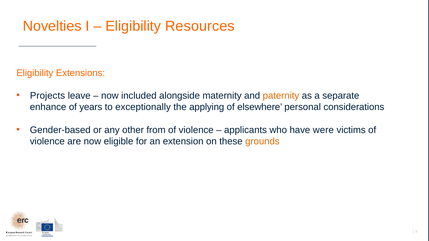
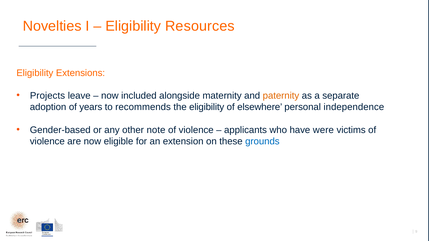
enhance: enhance -> adoption
exceptionally: exceptionally -> recommends
the applying: applying -> eligibility
considerations: considerations -> independence
from: from -> note
grounds colour: orange -> blue
